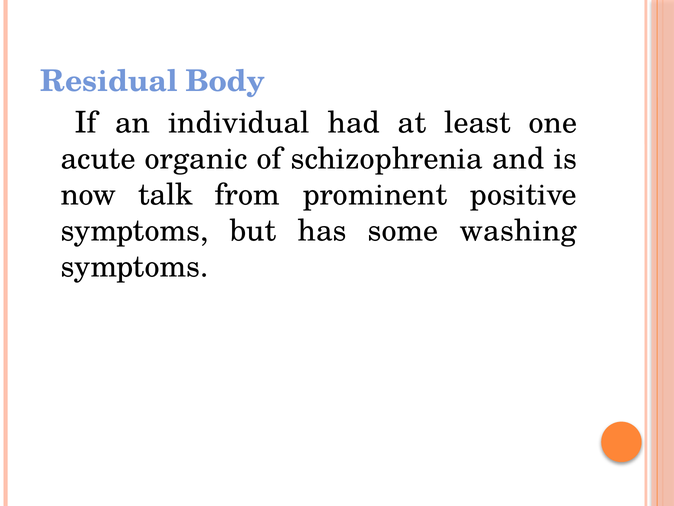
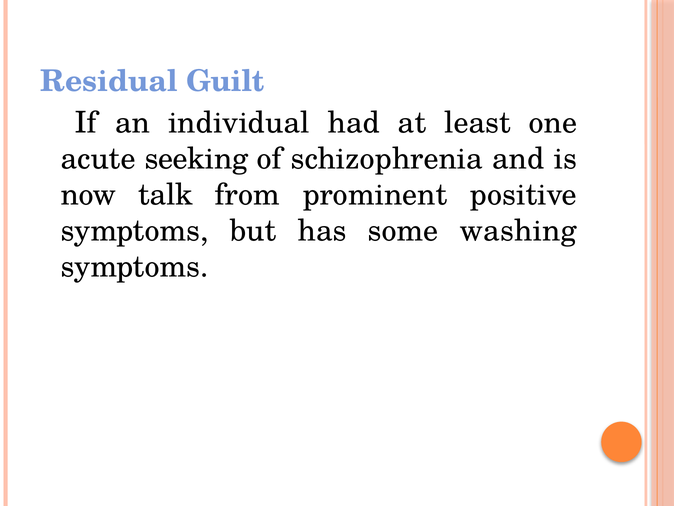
Body: Body -> Guilt
organic: organic -> seeking
